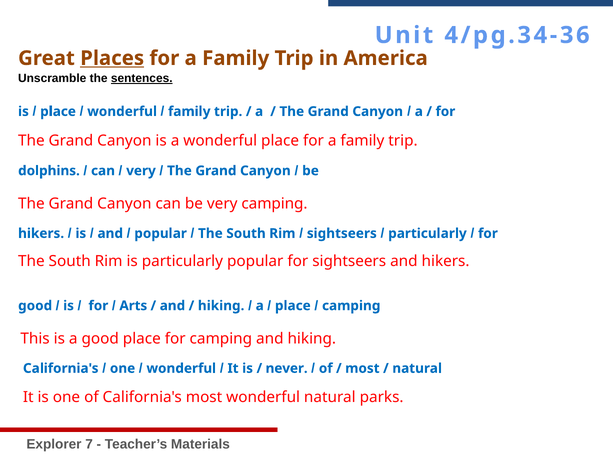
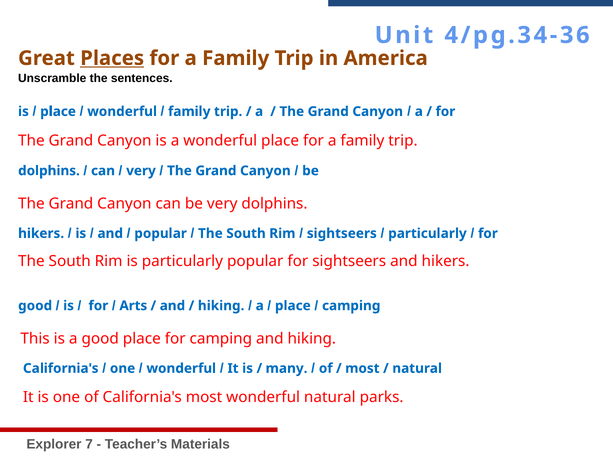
sentences underline: present -> none
very camping: camping -> dolphins
never: never -> many
